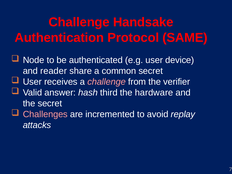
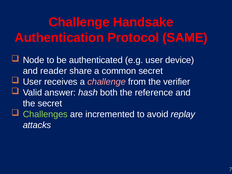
third: third -> both
hardware: hardware -> reference
Challenges colour: pink -> light green
